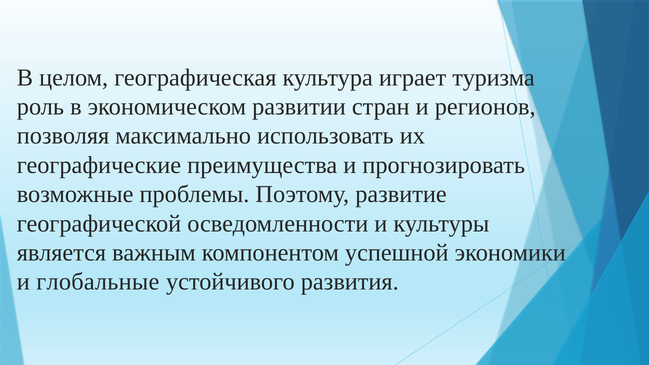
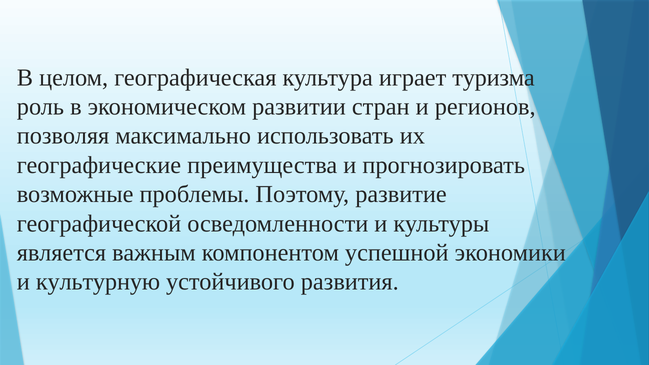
глобальные: глобальные -> культурную
